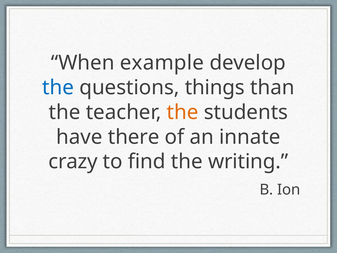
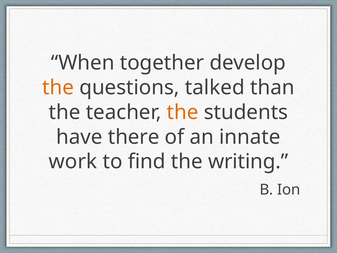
example: example -> together
the at (58, 87) colour: blue -> orange
things: things -> talked
crazy: crazy -> work
